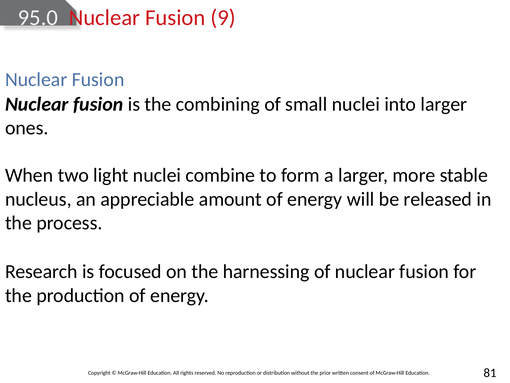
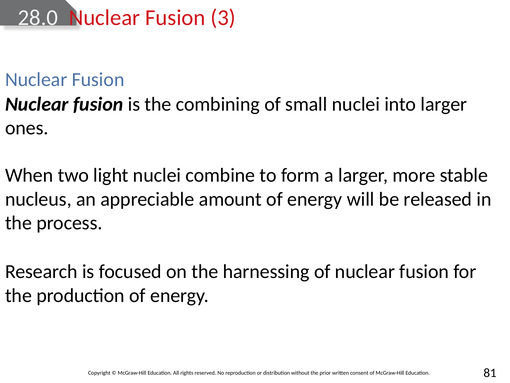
95.0: 95.0 -> 28.0
9: 9 -> 3
